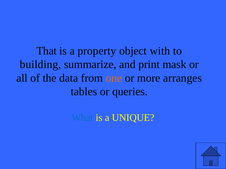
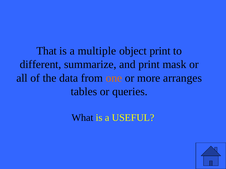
property: property -> multiple
object with: with -> print
building: building -> different
What colour: blue -> black
UNIQUE: UNIQUE -> USEFUL
